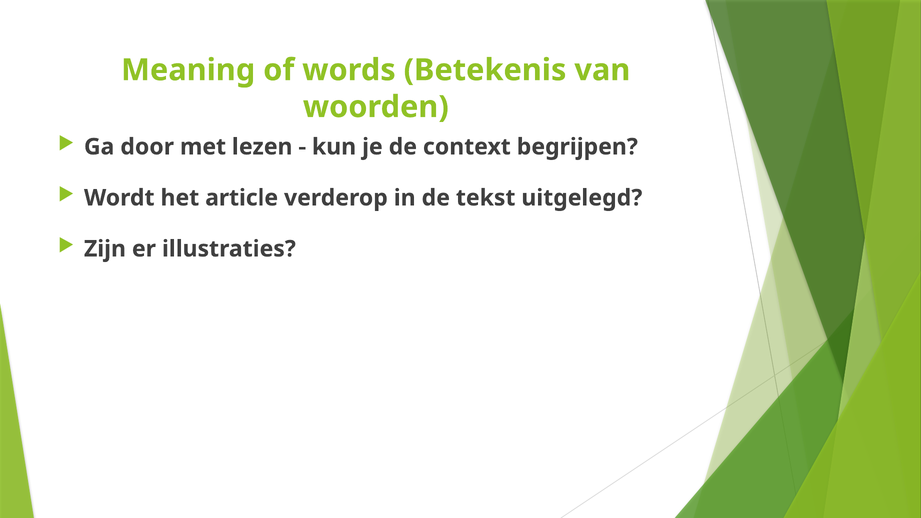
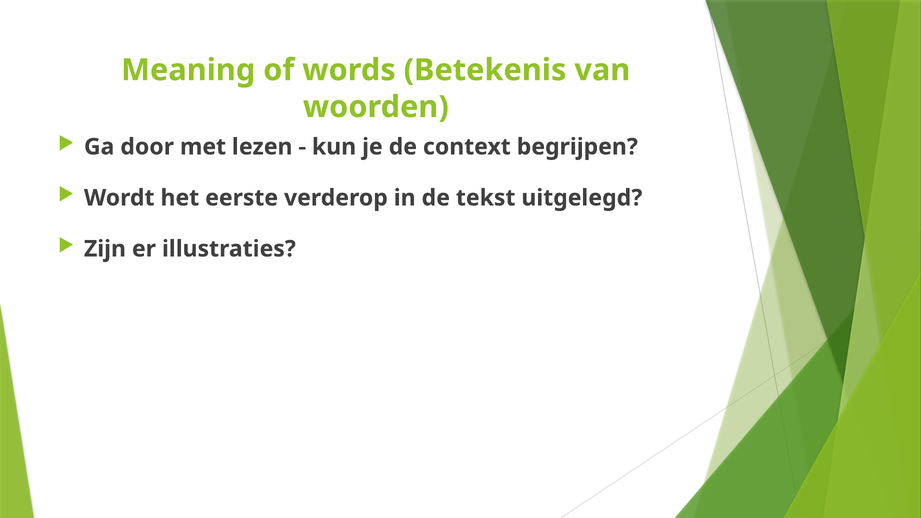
article: article -> eerste
